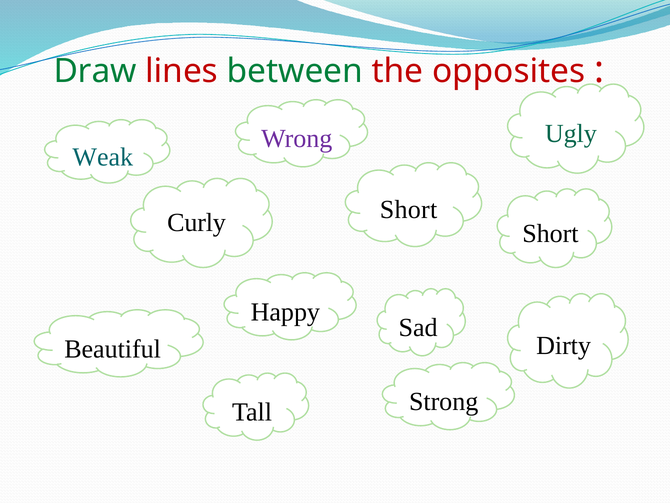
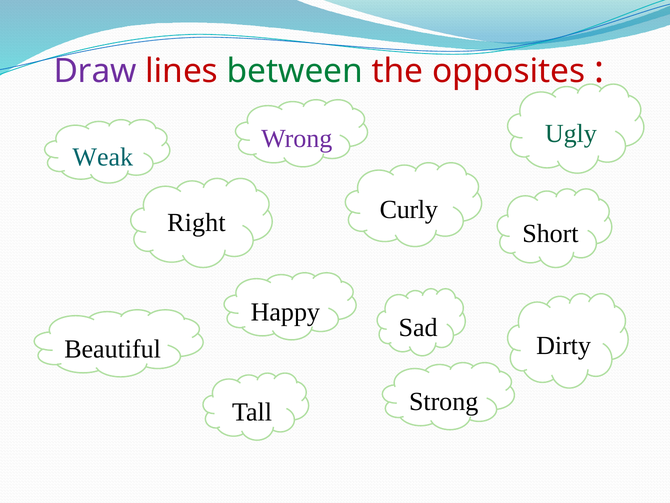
Draw colour: green -> purple
Short at (409, 210): Short -> Curly
Curly: Curly -> Right
